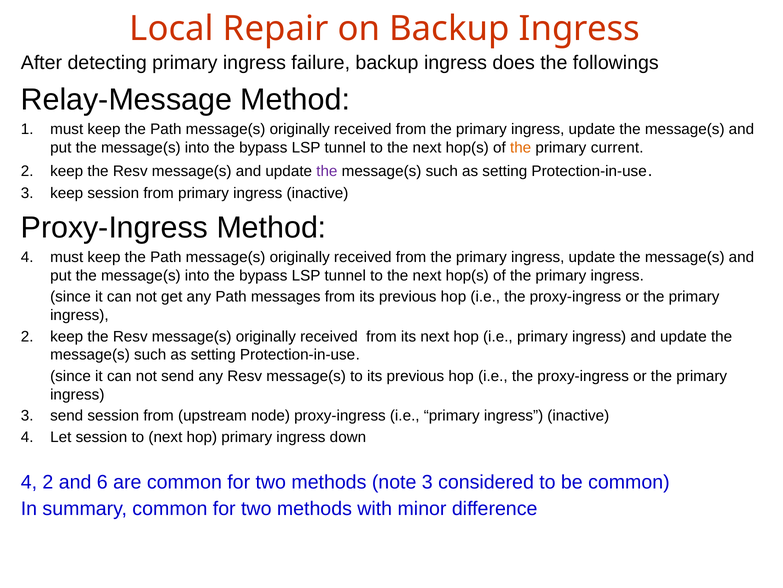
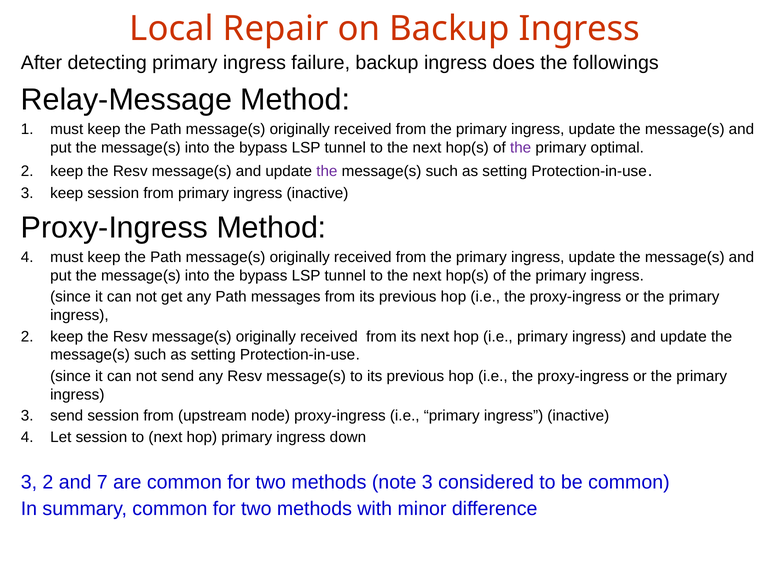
the at (521, 147) colour: orange -> purple
current: current -> optimal
4 at (29, 482): 4 -> 3
6: 6 -> 7
